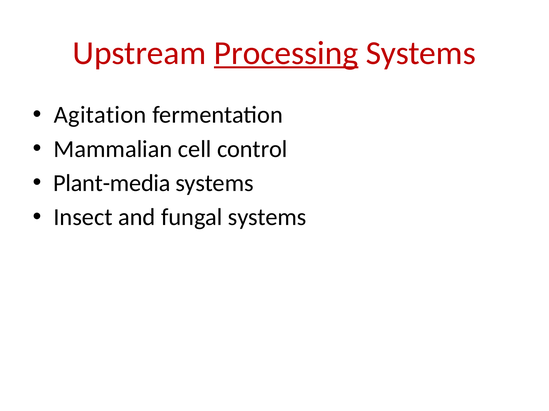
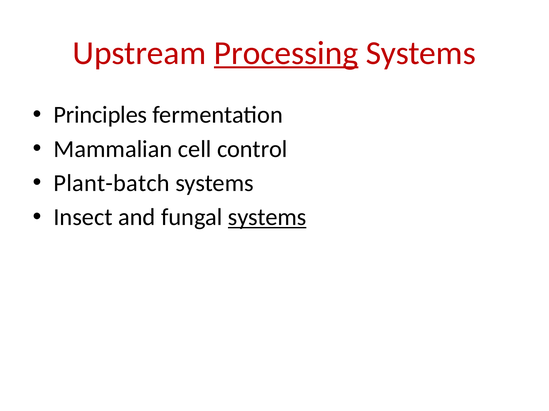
Agitation: Agitation -> Principles
Plant-media: Plant-media -> Plant-batch
systems at (267, 218) underline: none -> present
